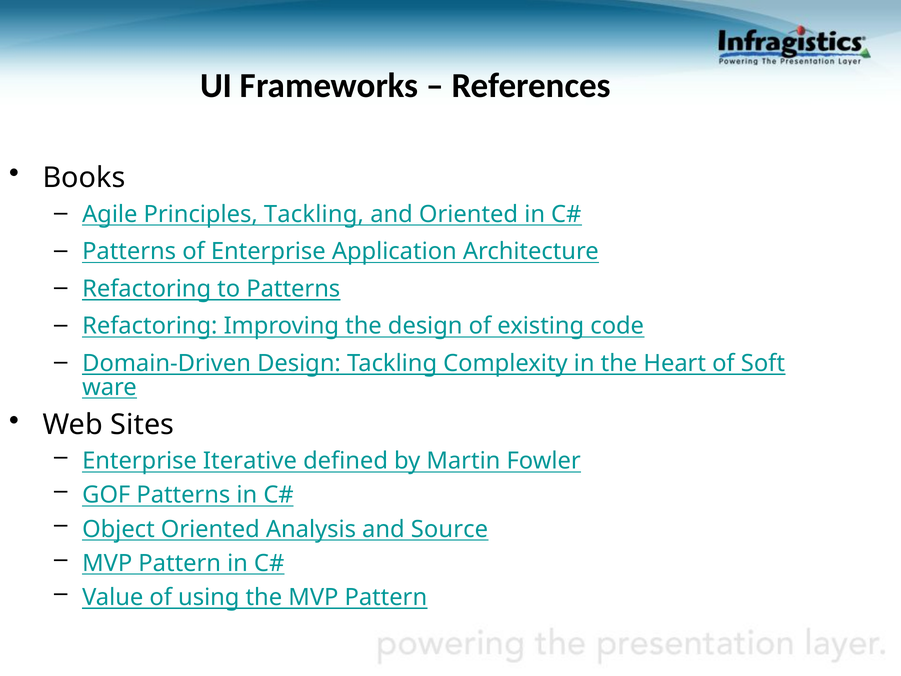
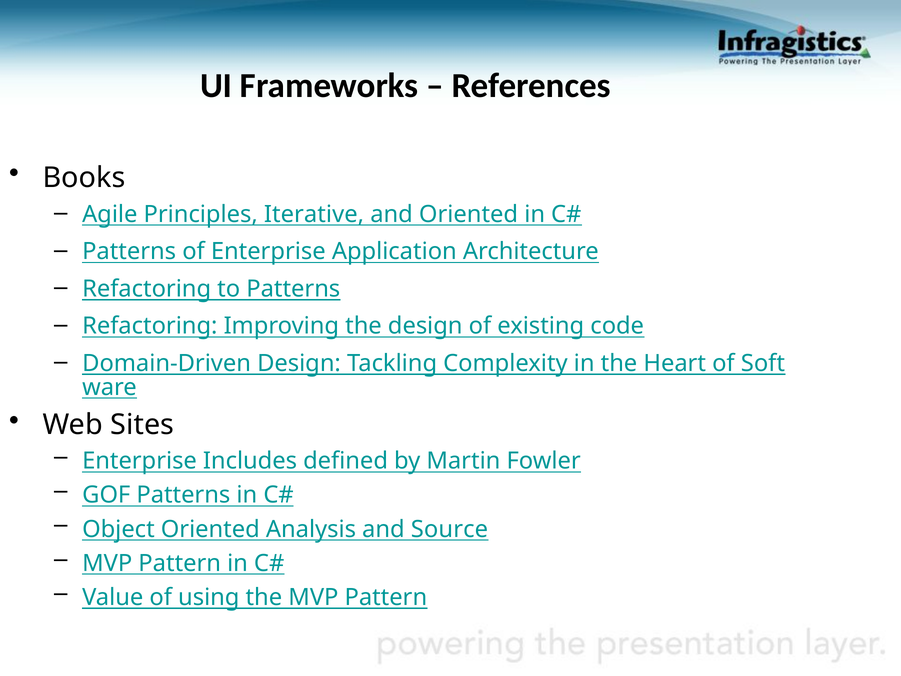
Principles Tackling: Tackling -> Iterative
Iterative: Iterative -> Includes
